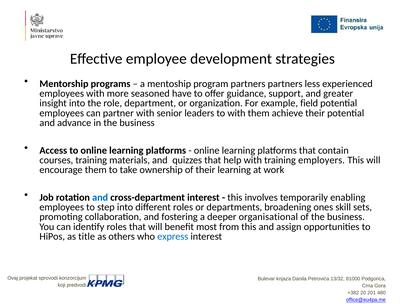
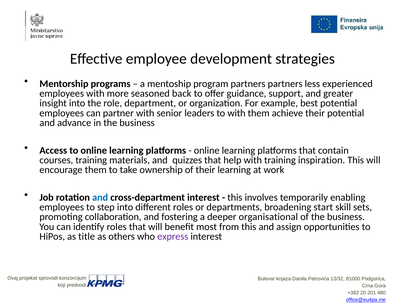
have: have -> back
field: field -> best
employers: employers -> inspiration
ones: ones -> start
express colour: blue -> purple
